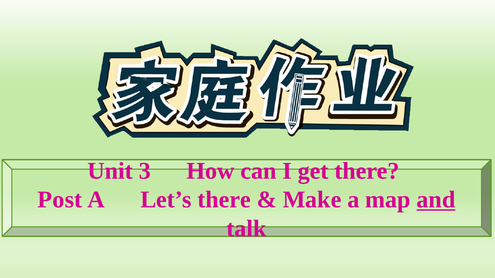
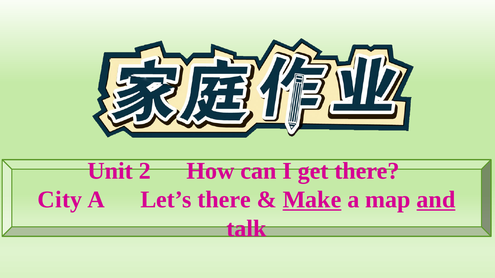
3: 3 -> 2
Post: Post -> City
Make underline: none -> present
